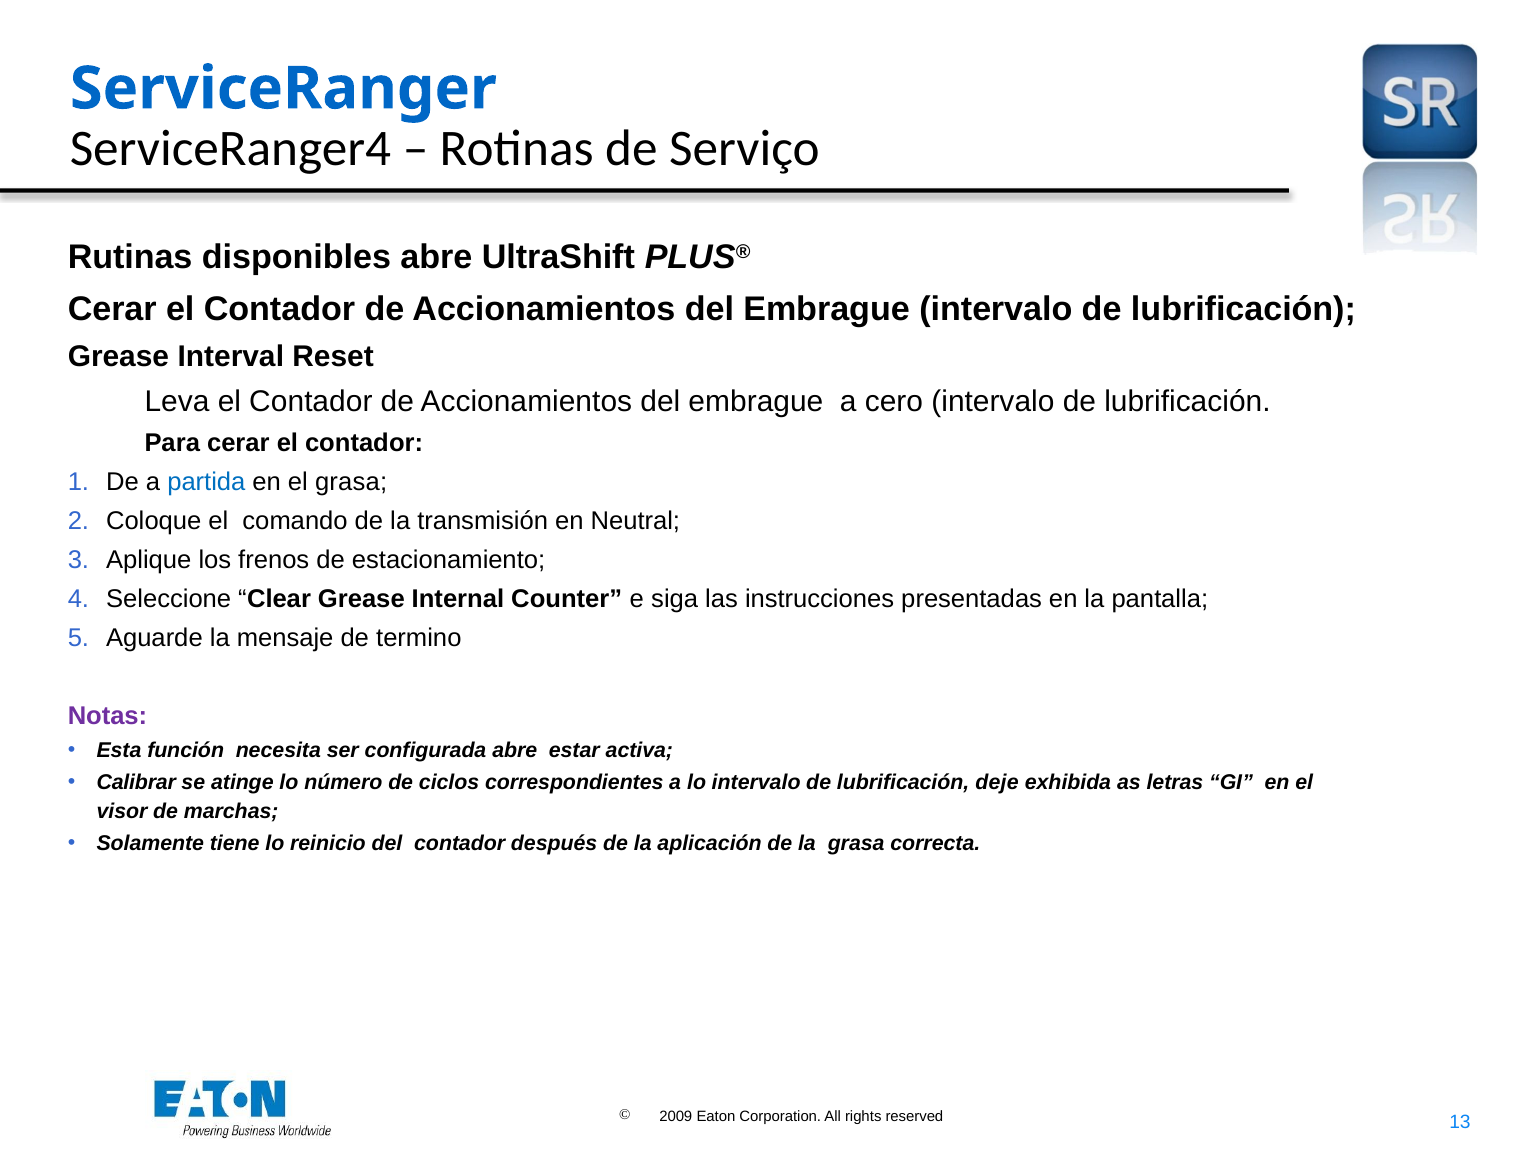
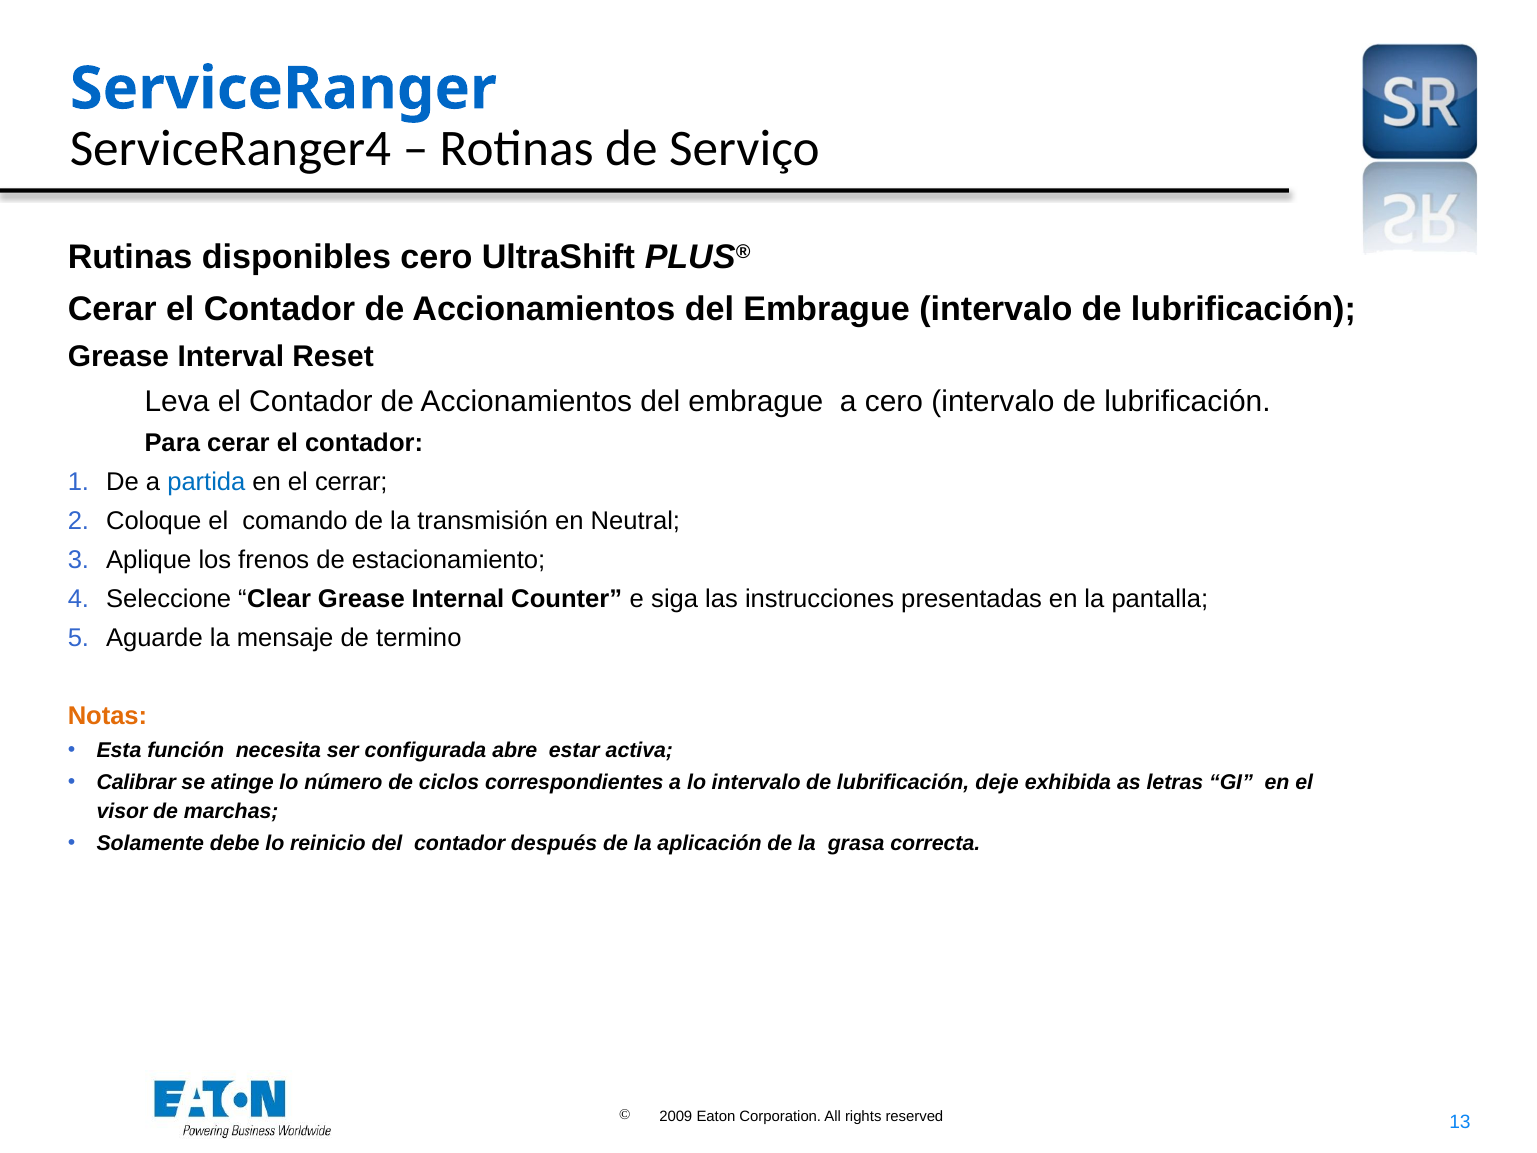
disponibles abre: abre -> cero
el grasa: grasa -> cerrar
Notas colour: purple -> orange
tiene: tiene -> debe
